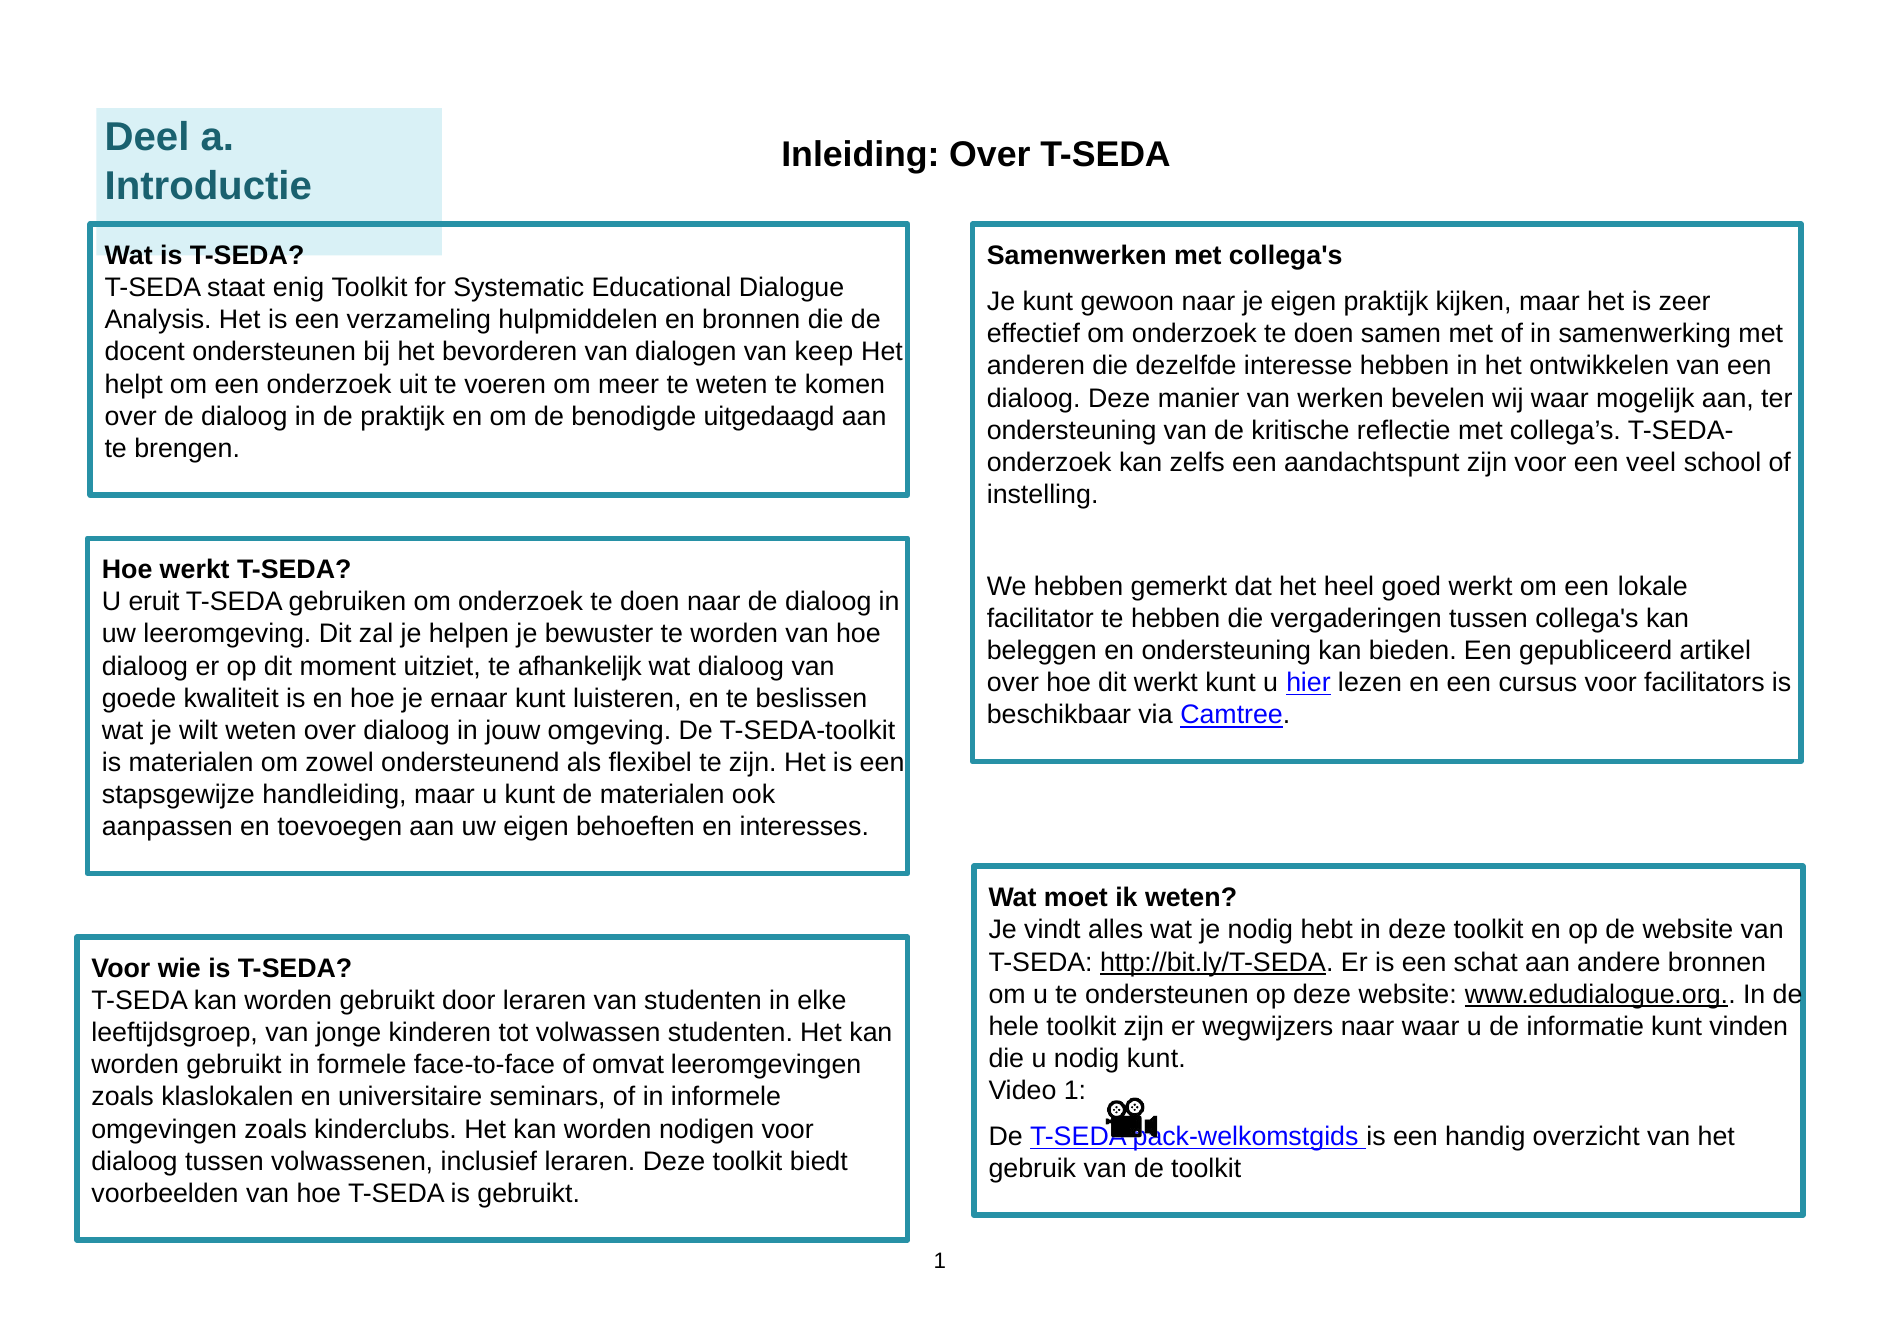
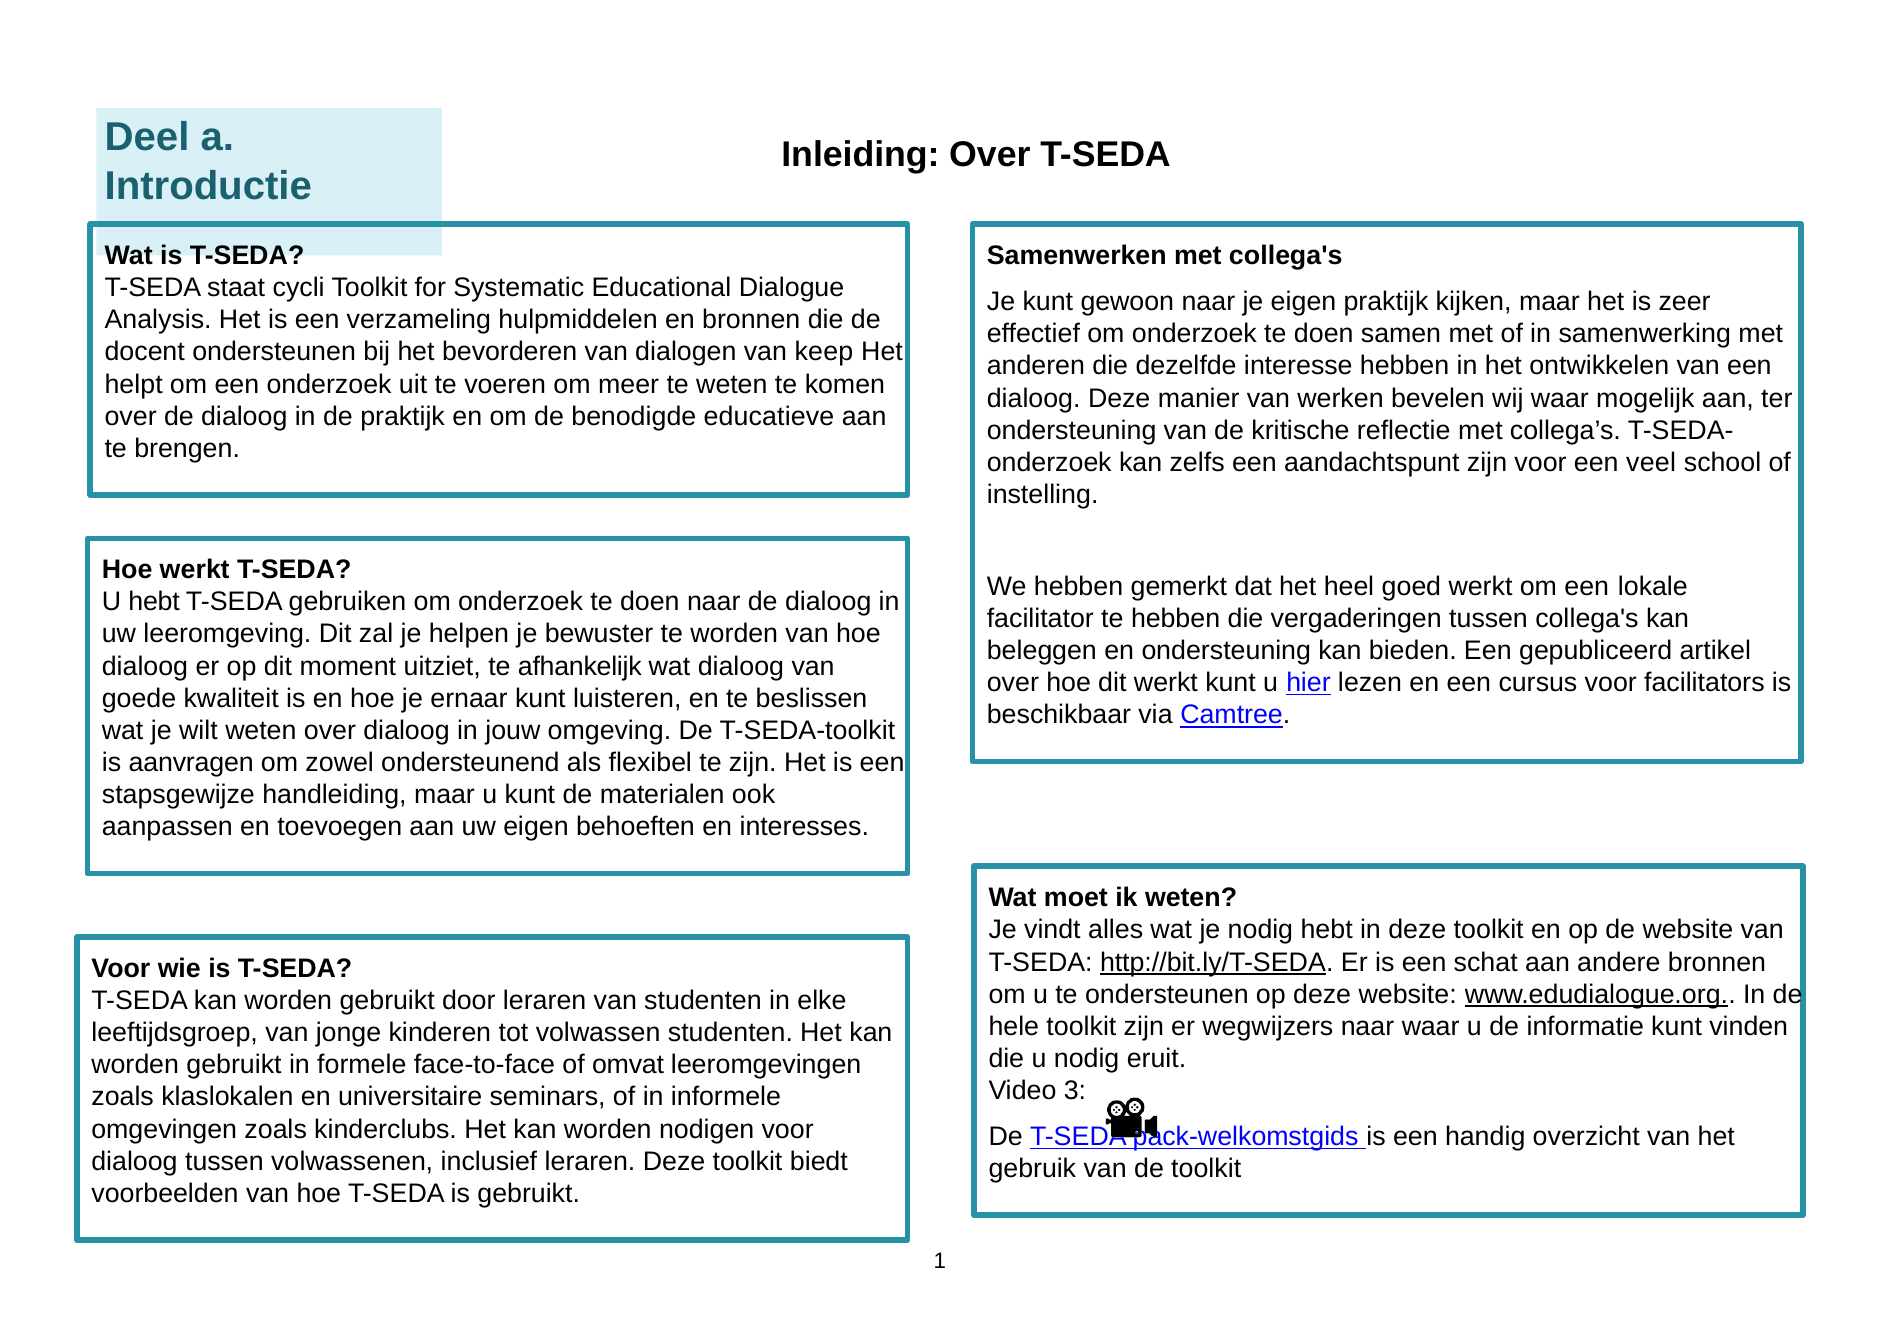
enig: enig -> cycli
uitgedaagd: uitgedaagd -> educatieve
U eruit: eruit -> hebt
is materialen: materialen -> aanvragen
nodig kunt: kunt -> eruit
Video 1: 1 -> 3
